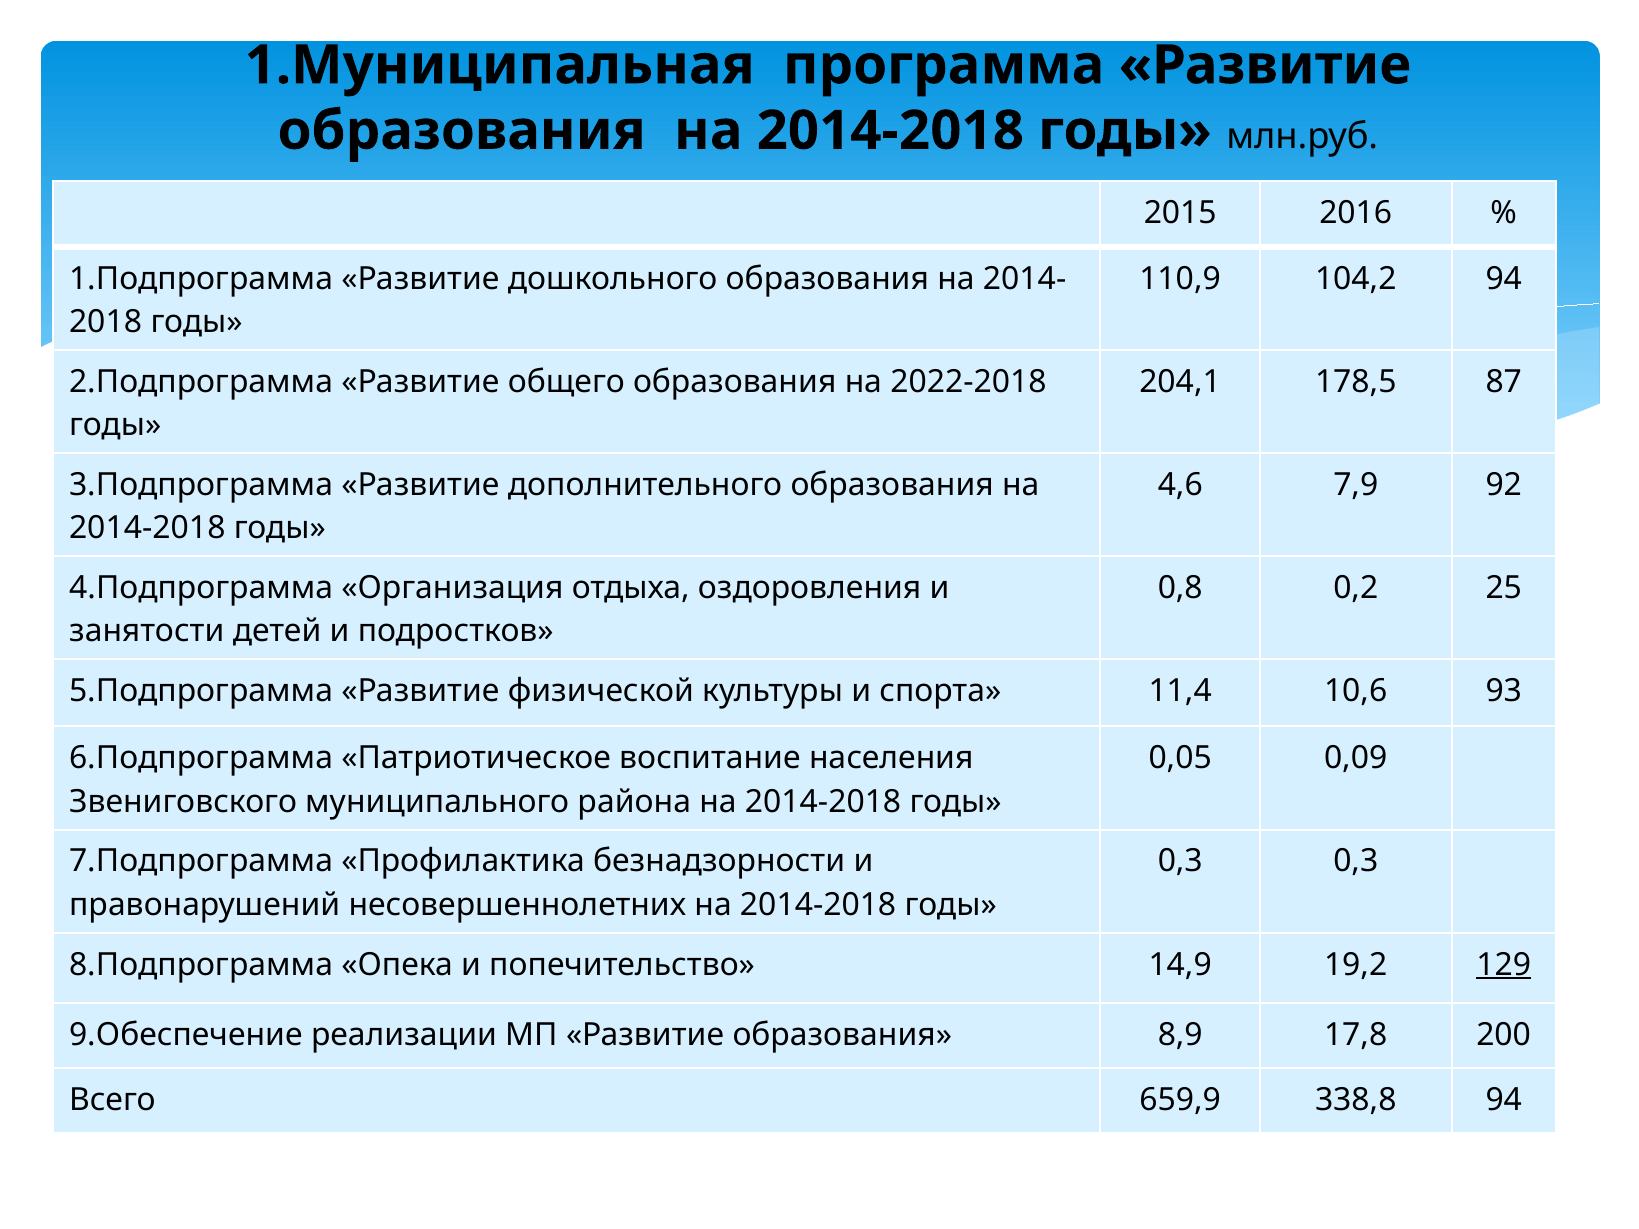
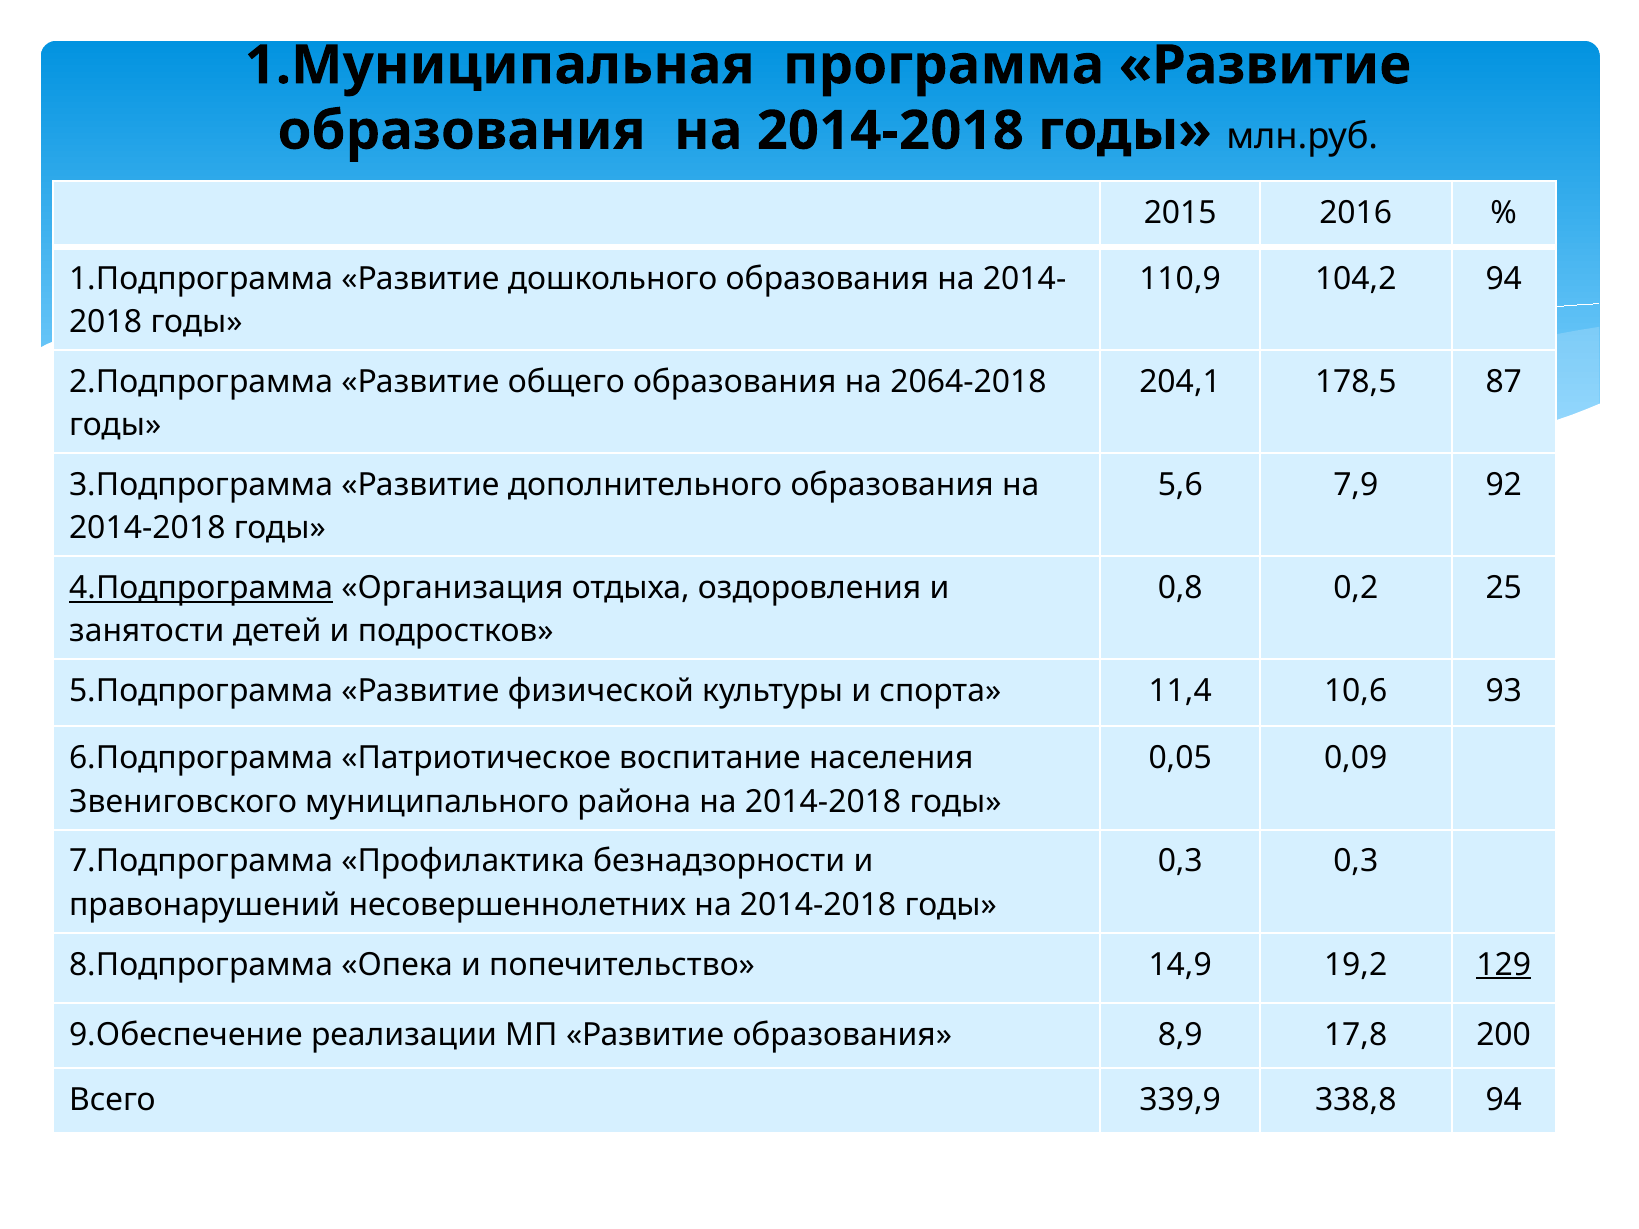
2022-2018: 2022-2018 -> 2064-2018
4,6: 4,6 -> 5,6
4.Подпрограмма underline: none -> present
659,9: 659,9 -> 339,9
